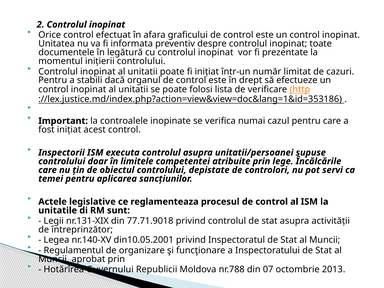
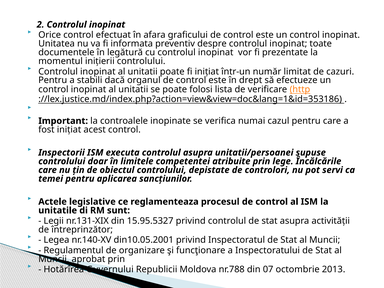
77.71.9018: 77.71.9018 -> 15.95.5327
